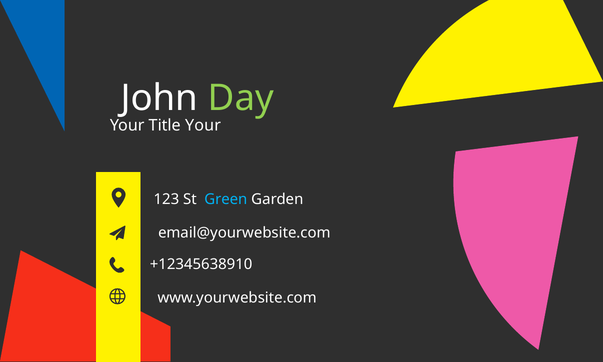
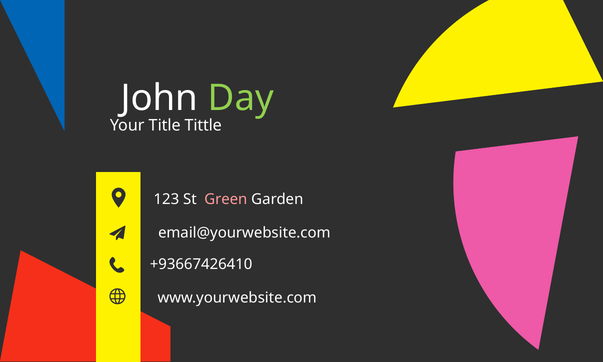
Title Your: Your -> Tittle
Green colour: light blue -> pink
+12345638910: +12345638910 -> +93667426410
